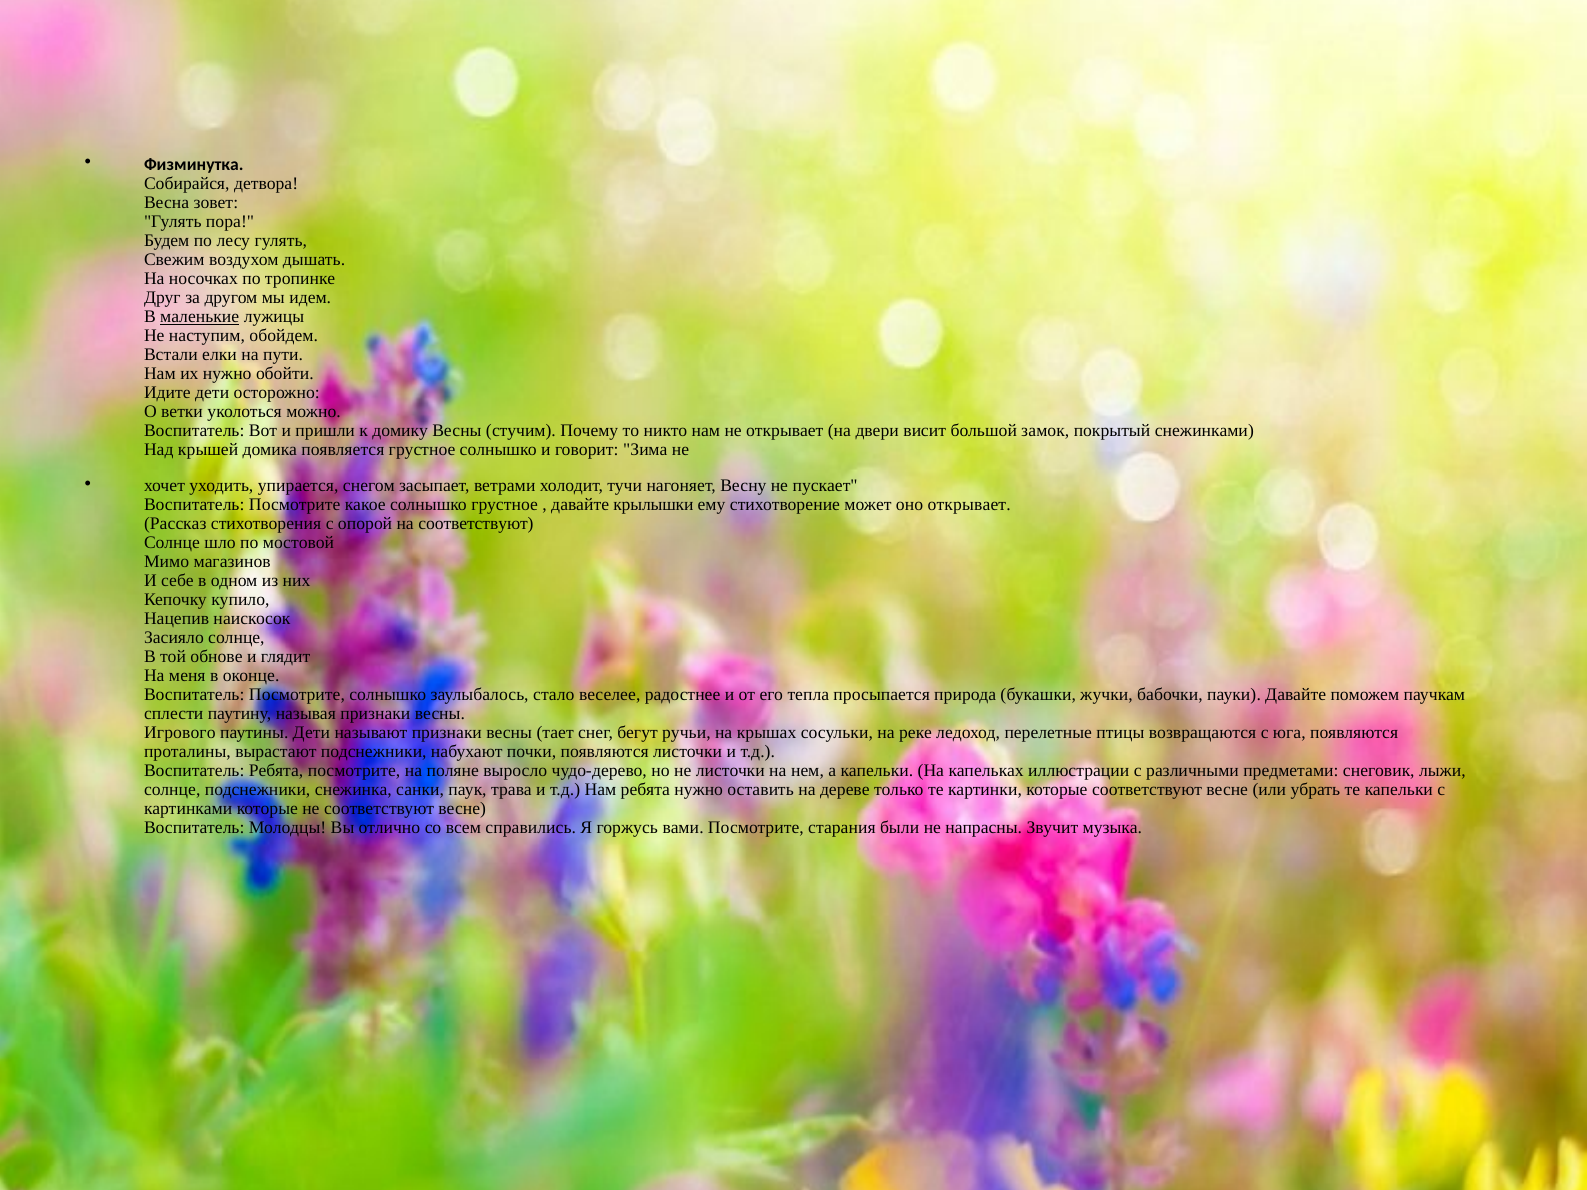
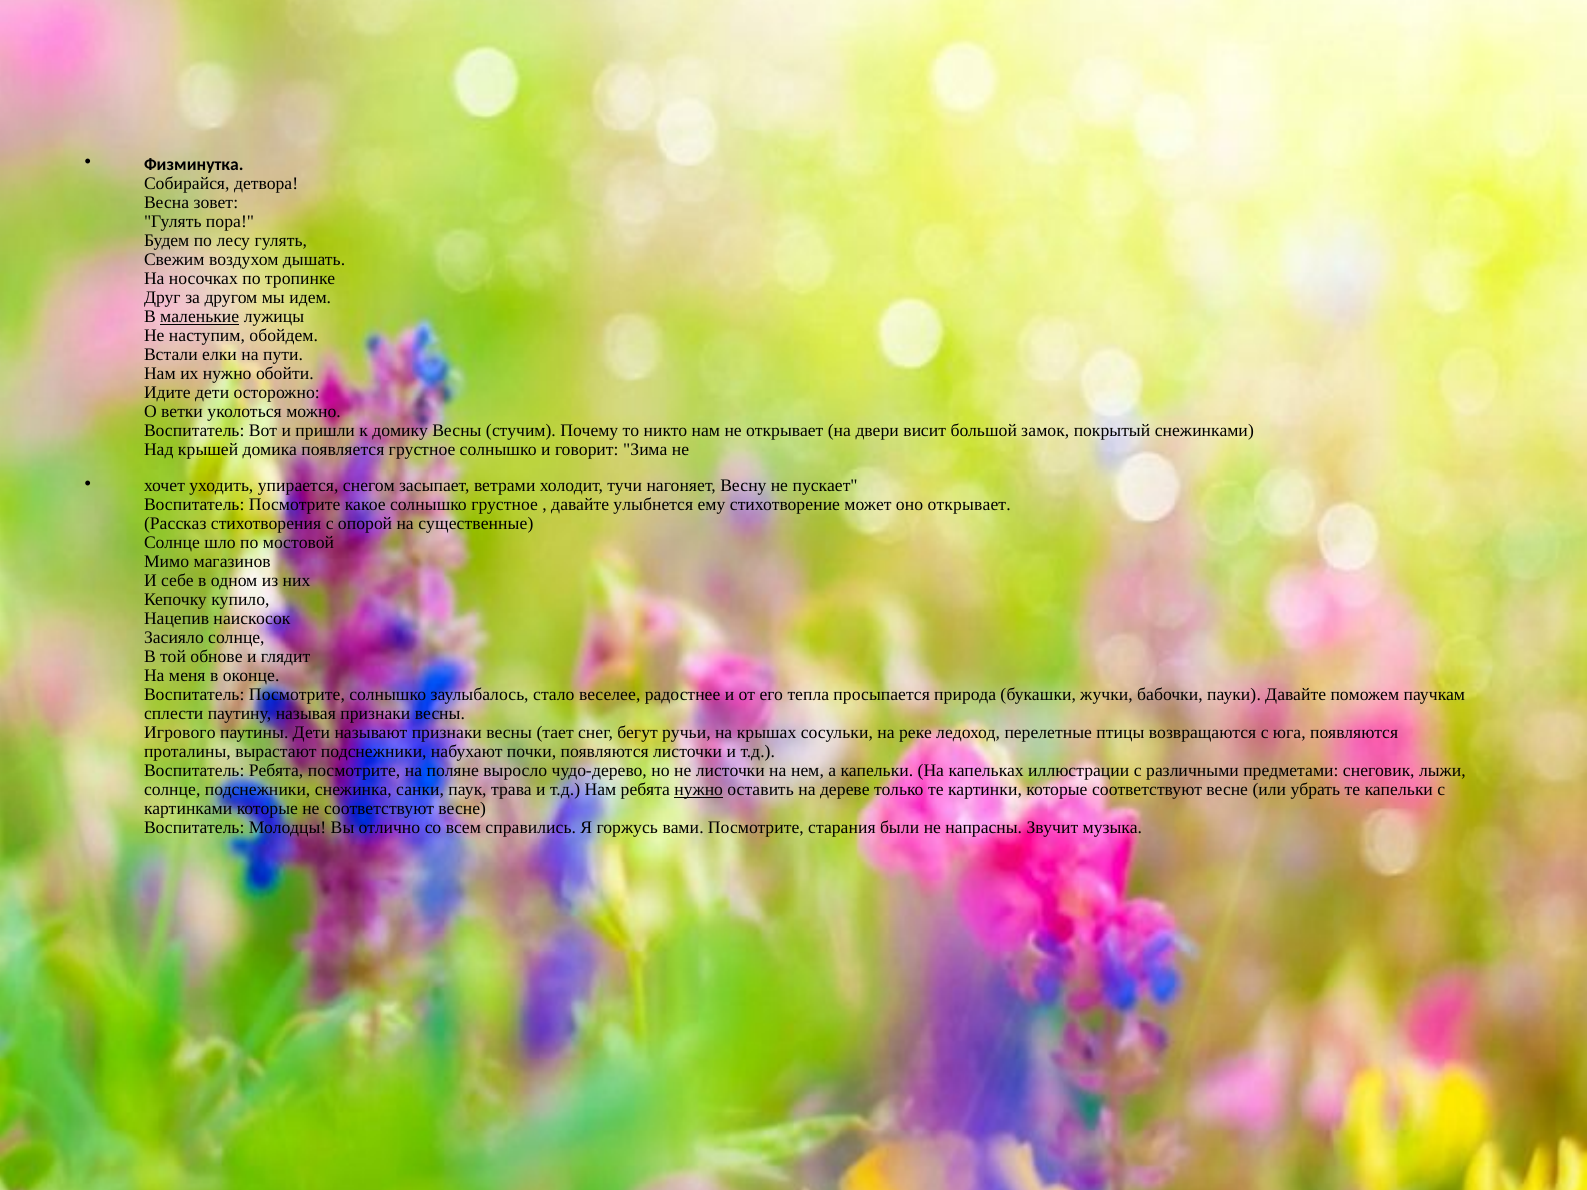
крылышки: крылышки -> улыбнется
на соответствуют: соответствуют -> существенные
нужно at (699, 790) underline: none -> present
